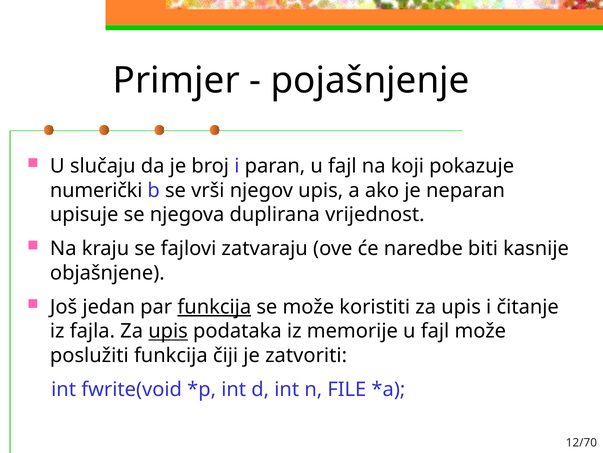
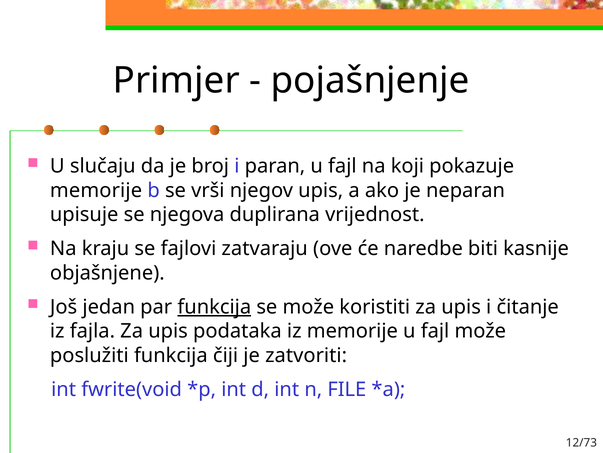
numerički at (96, 190): numerički -> memorije
upis at (168, 331) underline: present -> none
12/70: 12/70 -> 12/73
